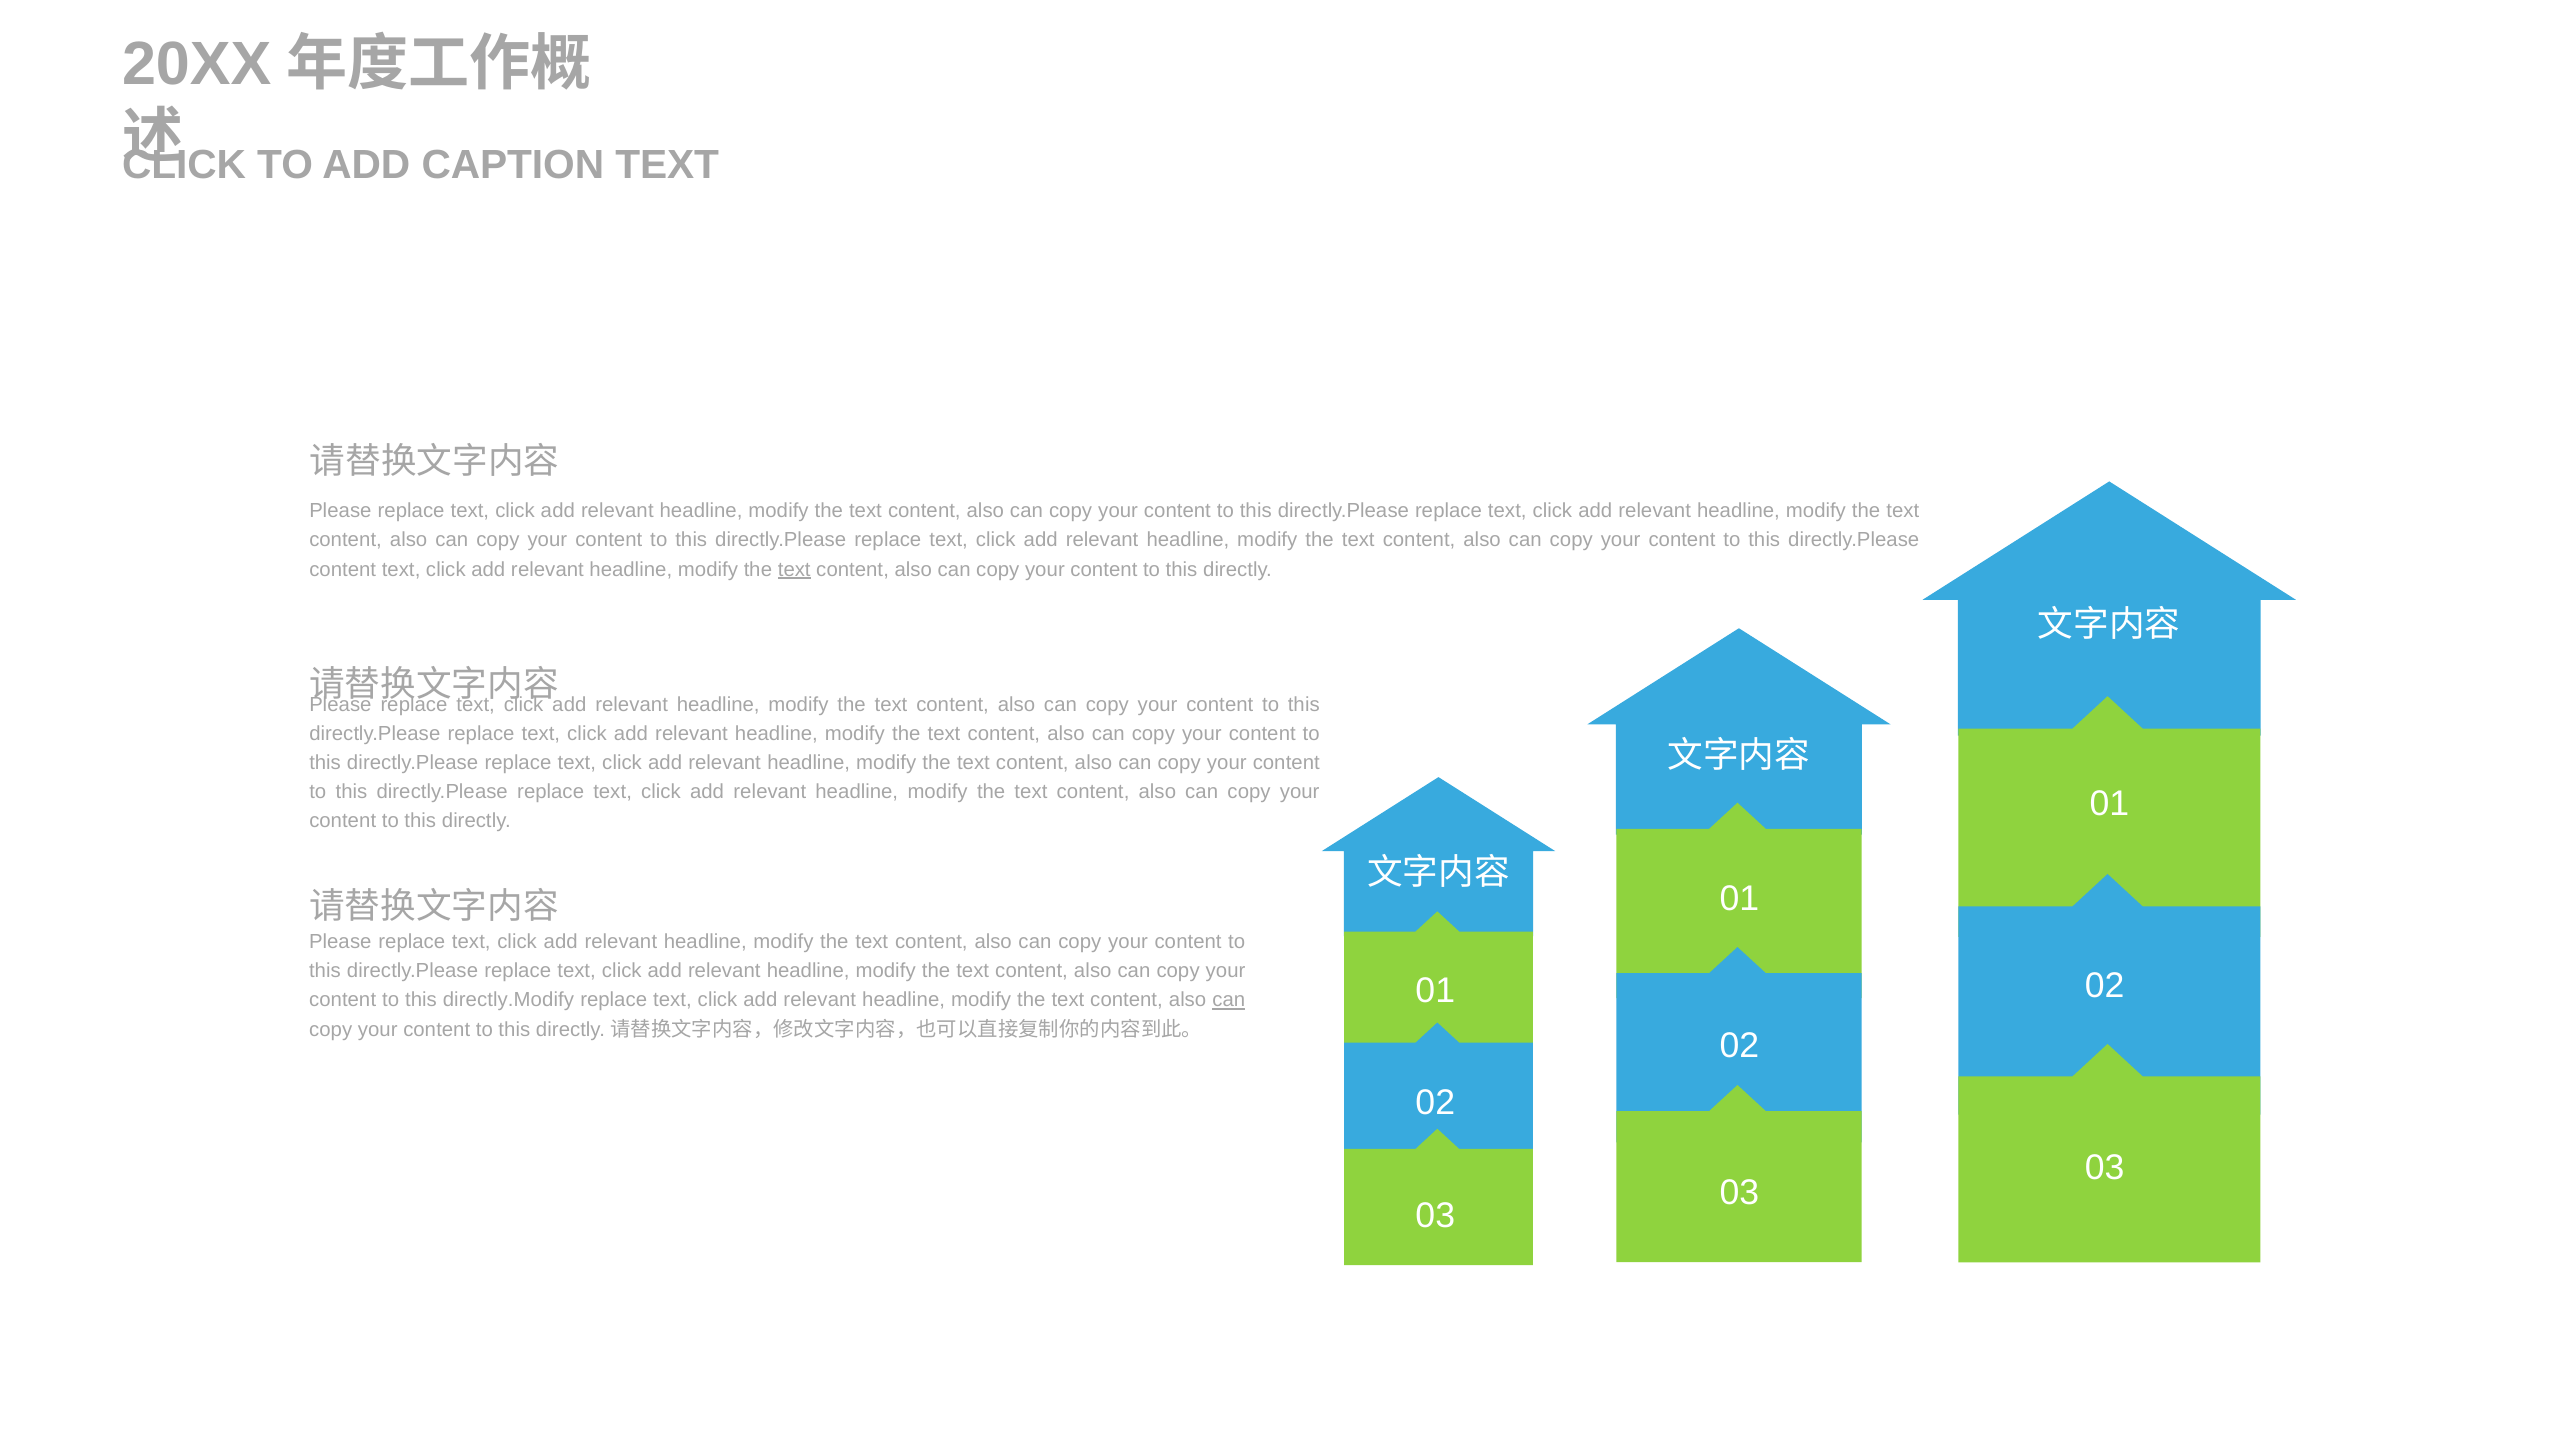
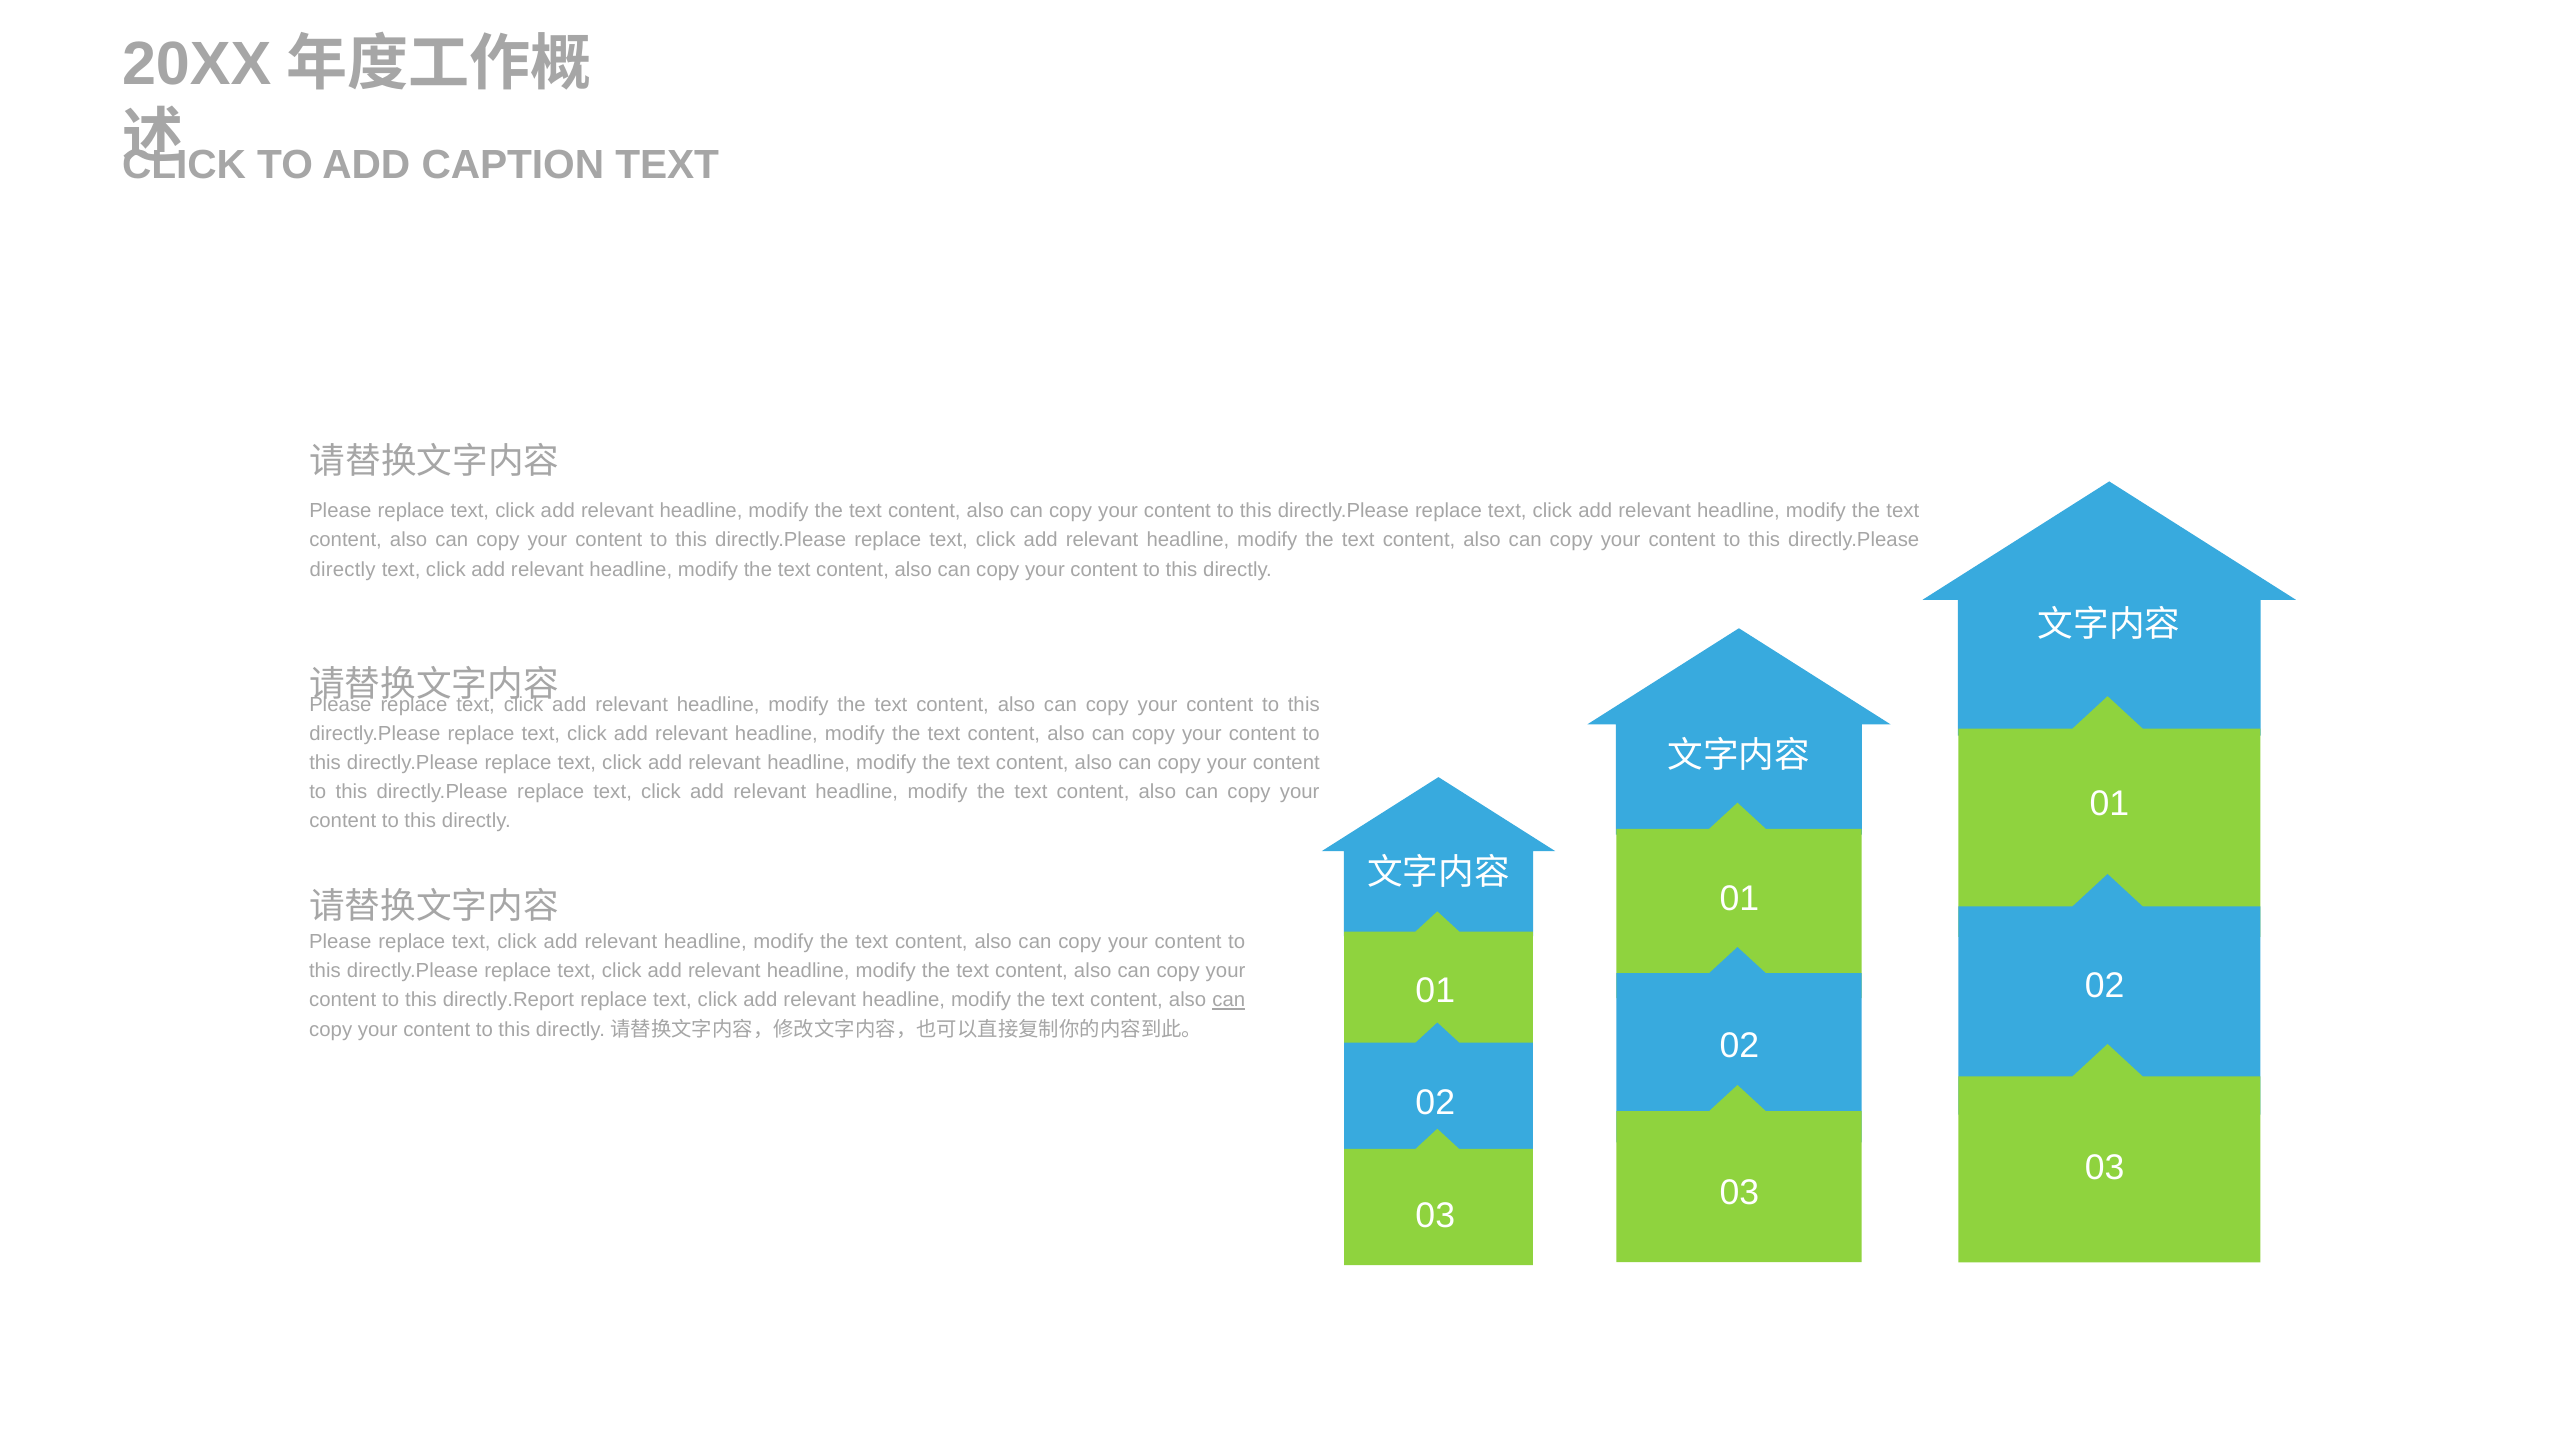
content at (343, 569): content -> directly
text at (794, 569) underline: present -> none
directly.Modify: directly.Modify -> directly.Report
